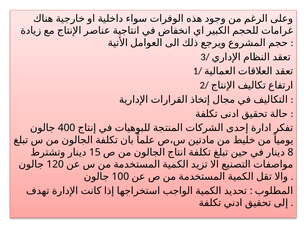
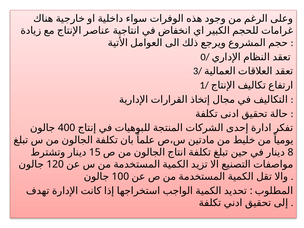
3/: 3/ -> 0/
1/: 1/ -> 3/
2/: 2/ -> 1/
